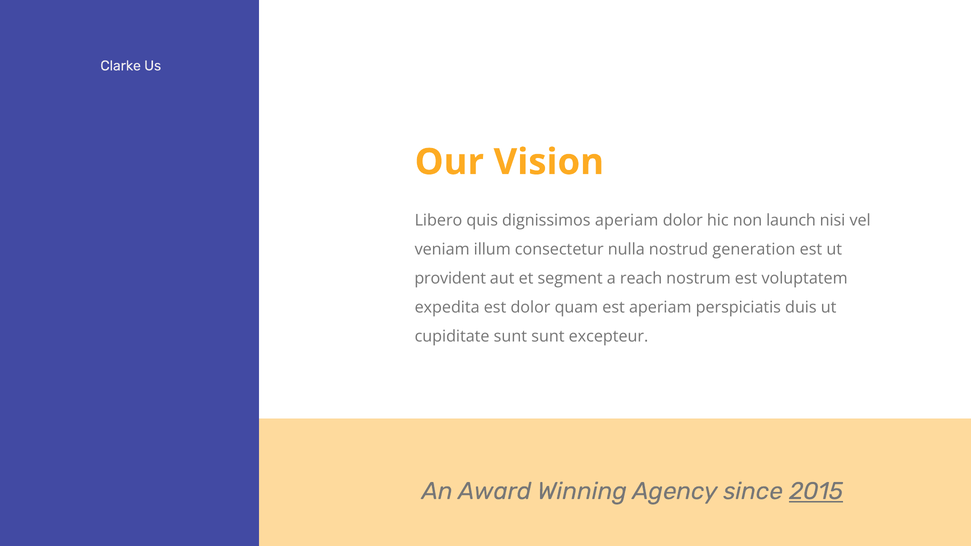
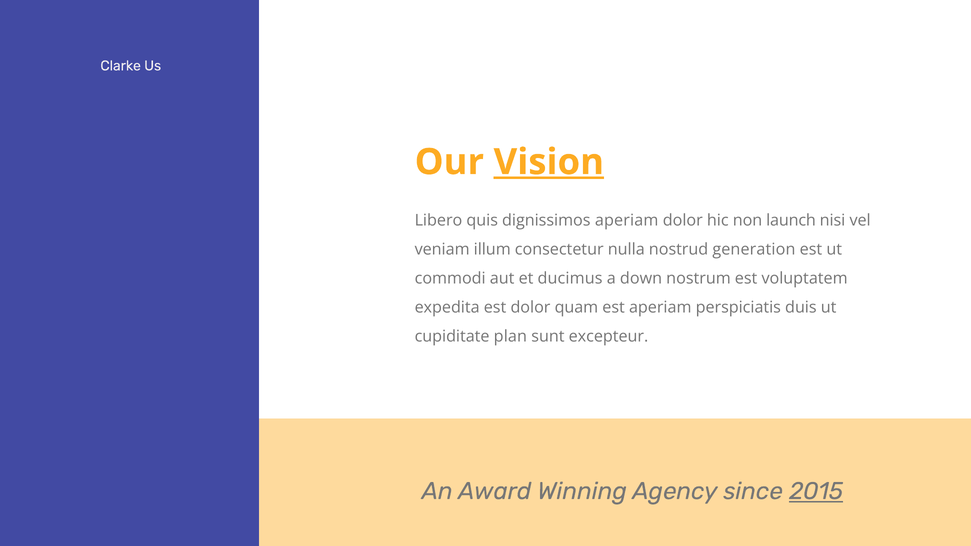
Vision underline: none -> present
provident: provident -> commodi
segment: segment -> ducimus
reach: reach -> down
cupiditate sunt: sunt -> plan
